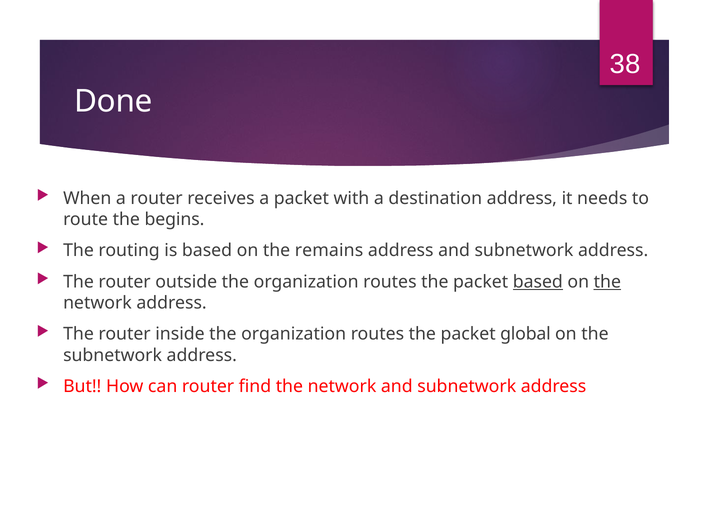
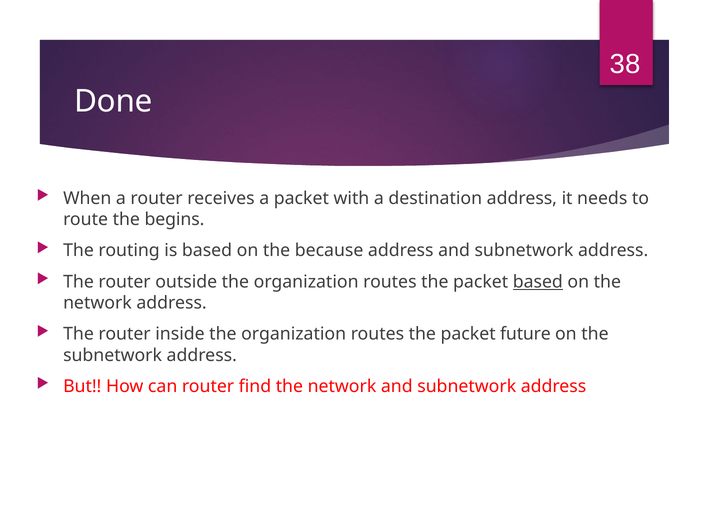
remains: remains -> because
the at (607, 282) underline: present -> none
global: global -> future
